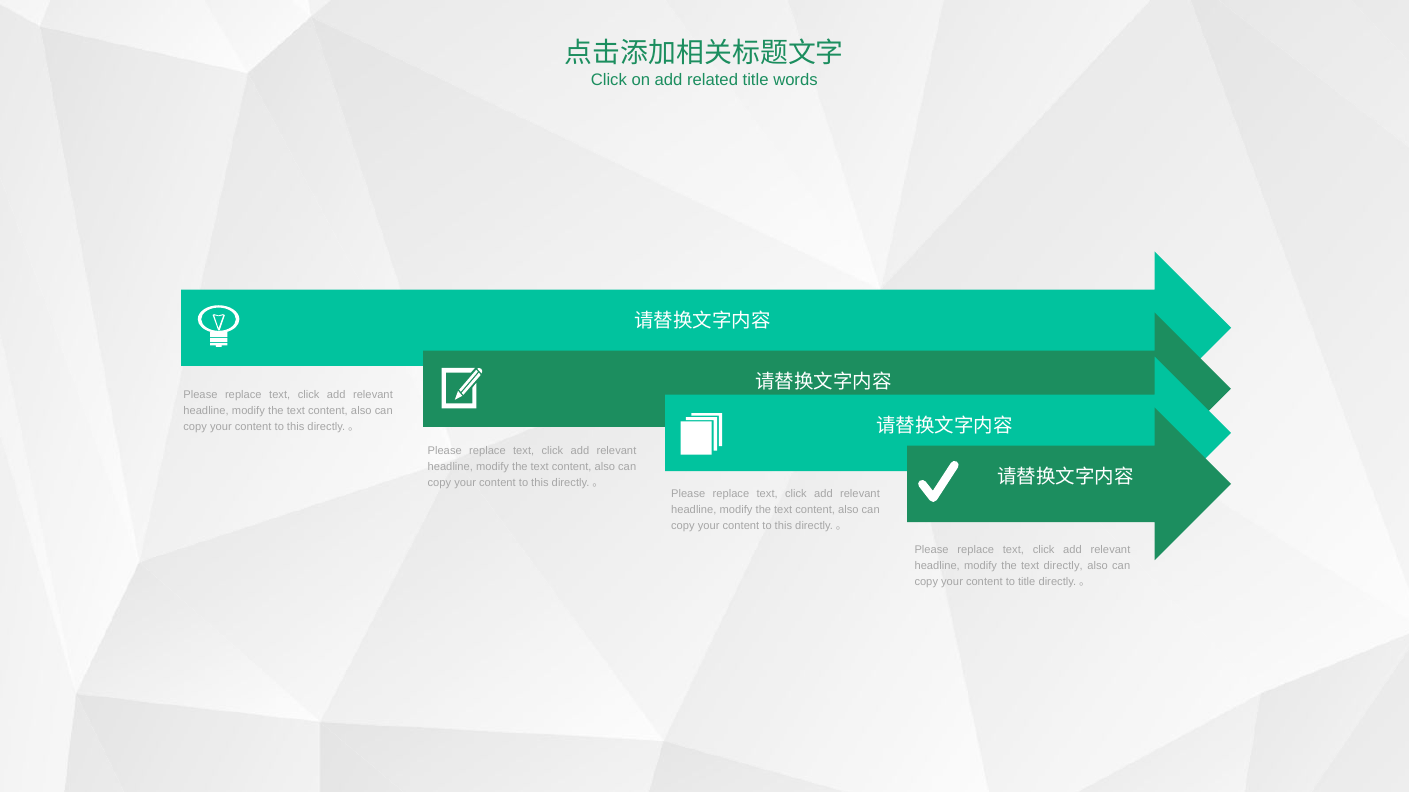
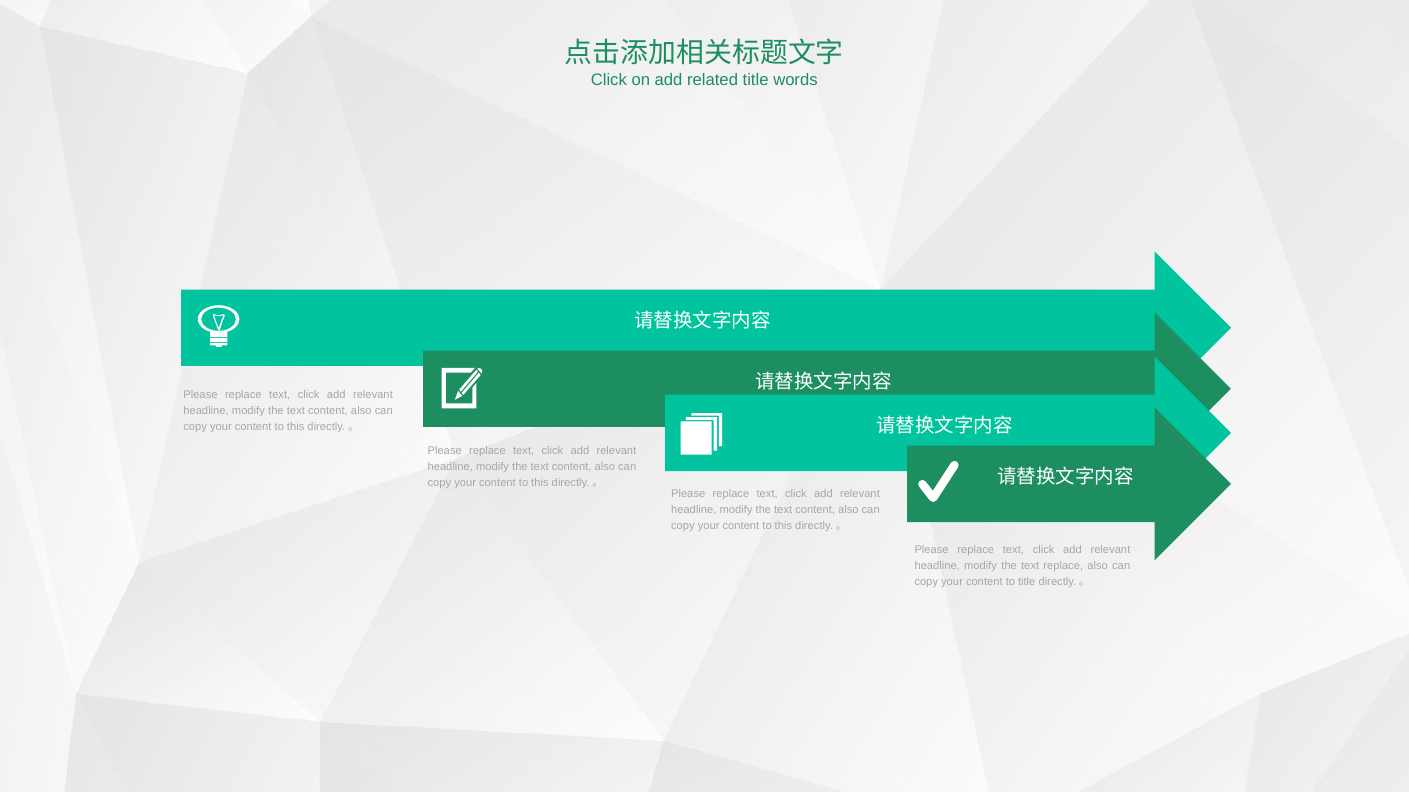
text directly: directly -> replace
